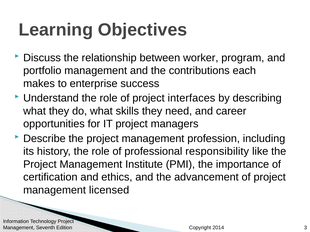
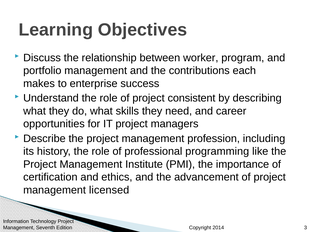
interfaces: interfaces -> consistent
responsibility: responsibility -> programming
